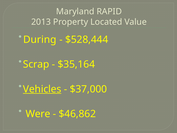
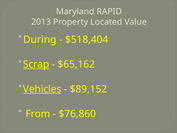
$528,444: $528,444 -> $518,404
Scrap underline: none -> present
$35,164: $35,164 -> $65,162
$37,000: $37,000 -> $89,152
Were: Were -> From
$46,862: $46,862 -> $76,860
